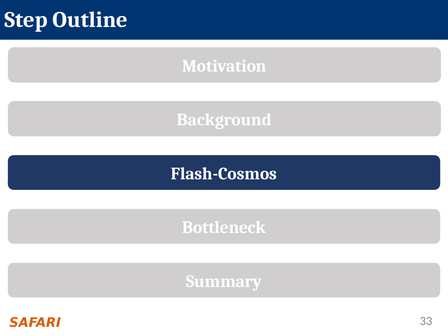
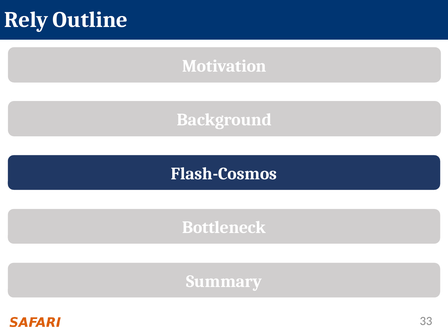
Step: Step -> Rely
